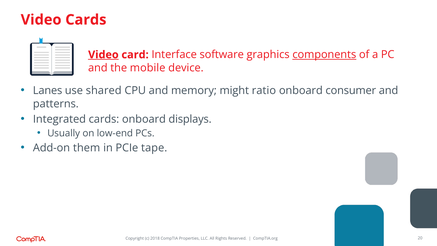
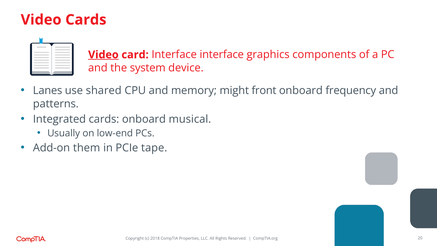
Interface software: software -> interface
components underline: present -> none
mobile: mobile -> system
ratio: ratio -> front
consumer: consumer -> frequency
displays: displays -> musical
